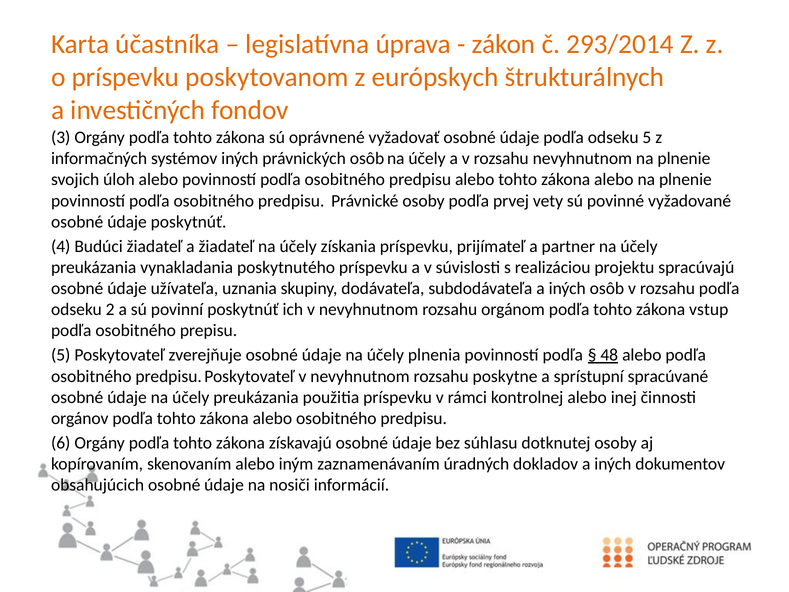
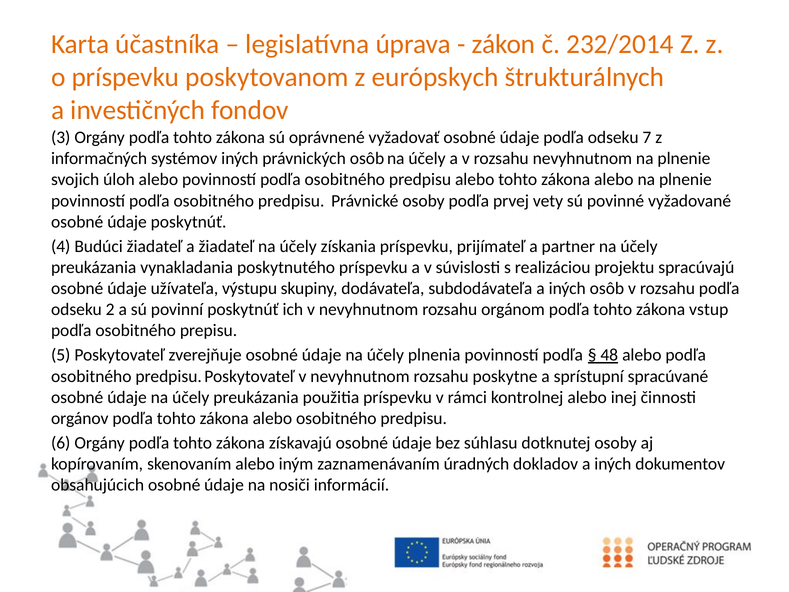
293/2014: 293/2014 -> 232/2014
odseku 5: 5 -> 7
uznania: uznania -> výstupu
